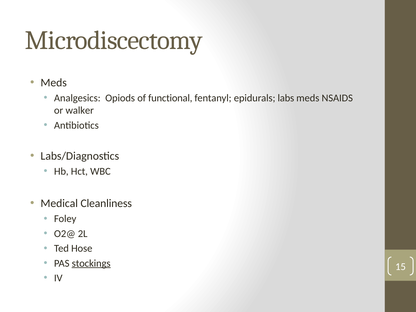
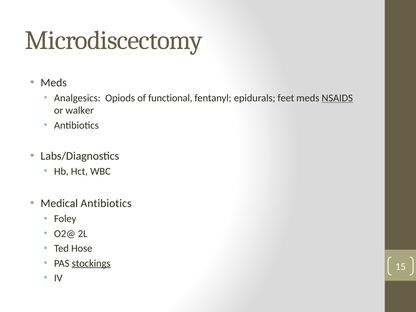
labs: labs -> feet
NSAIDS underline: none -> present
Medical Cleanliness: Cleanliness -> Antibiotics
